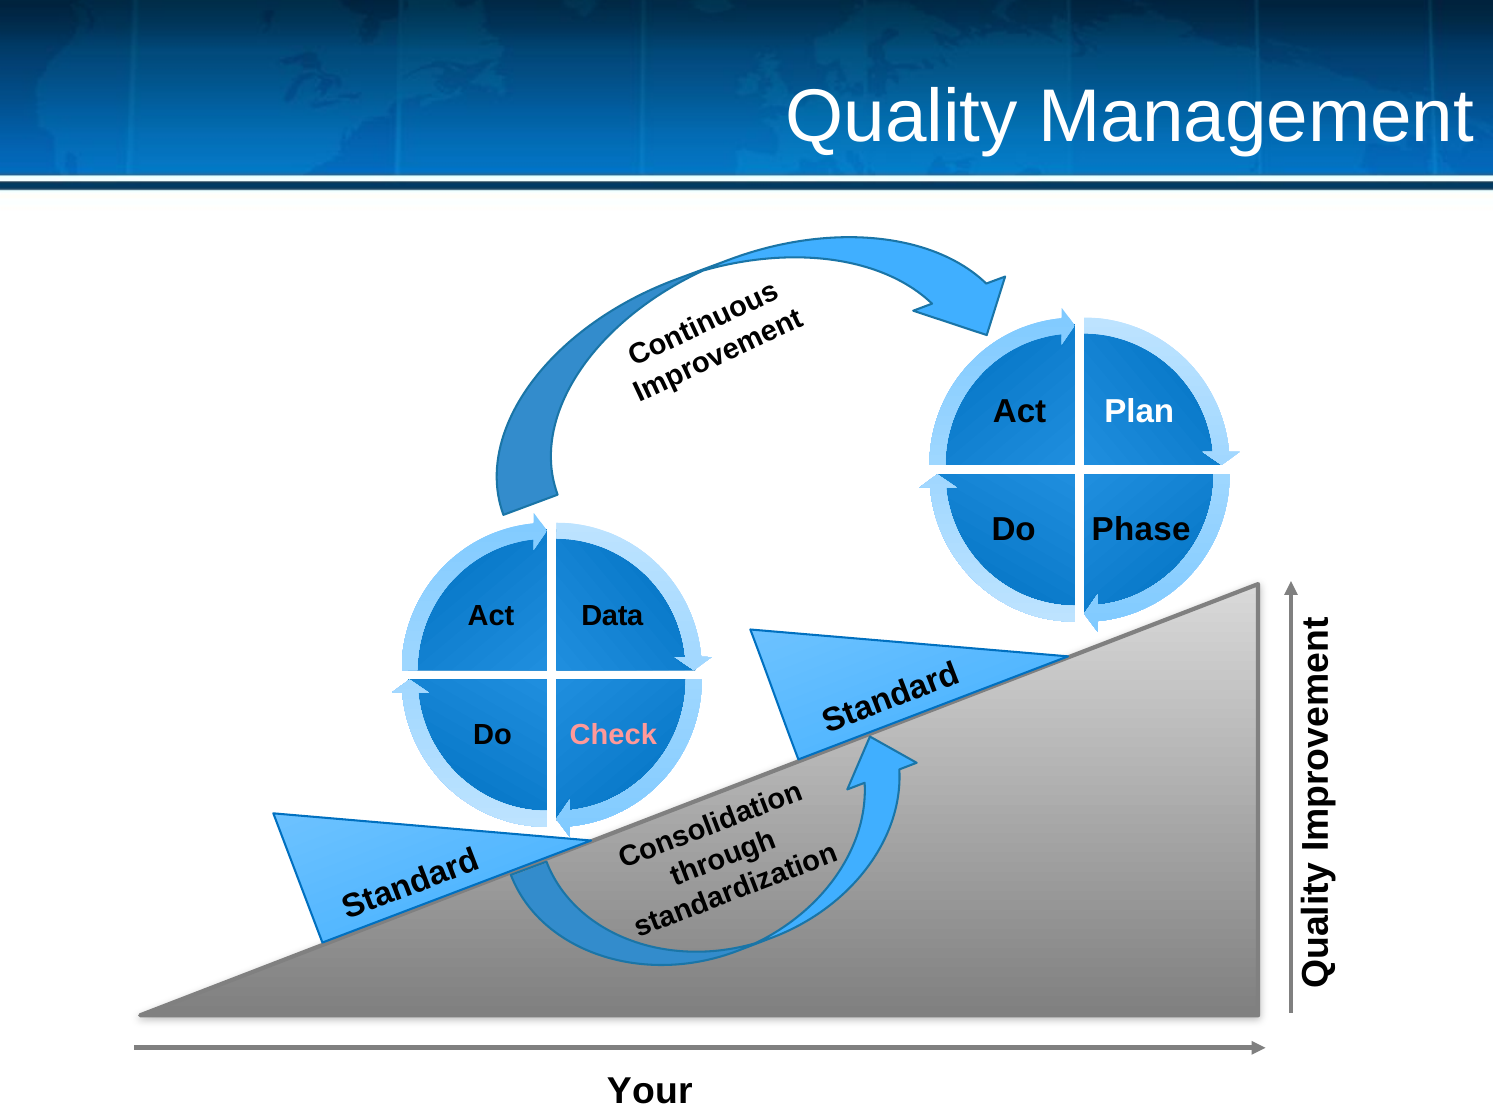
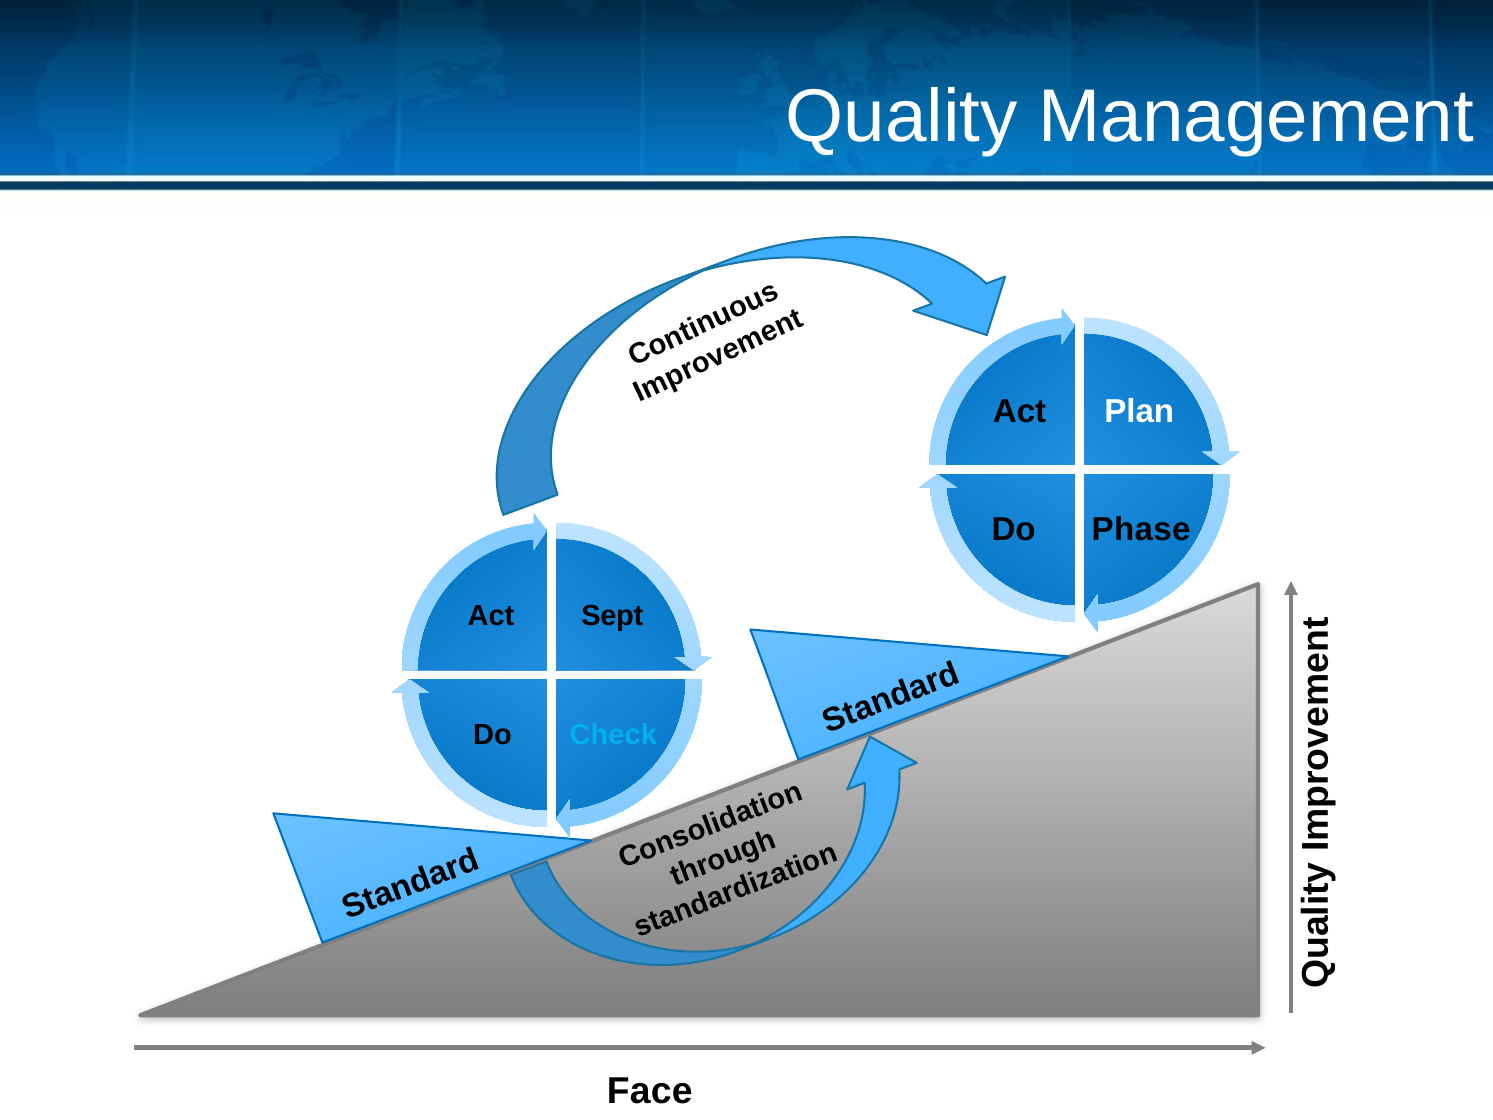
Data: Data -> Sept
Check colour: pink -> light blue
Your: Your -> Face
